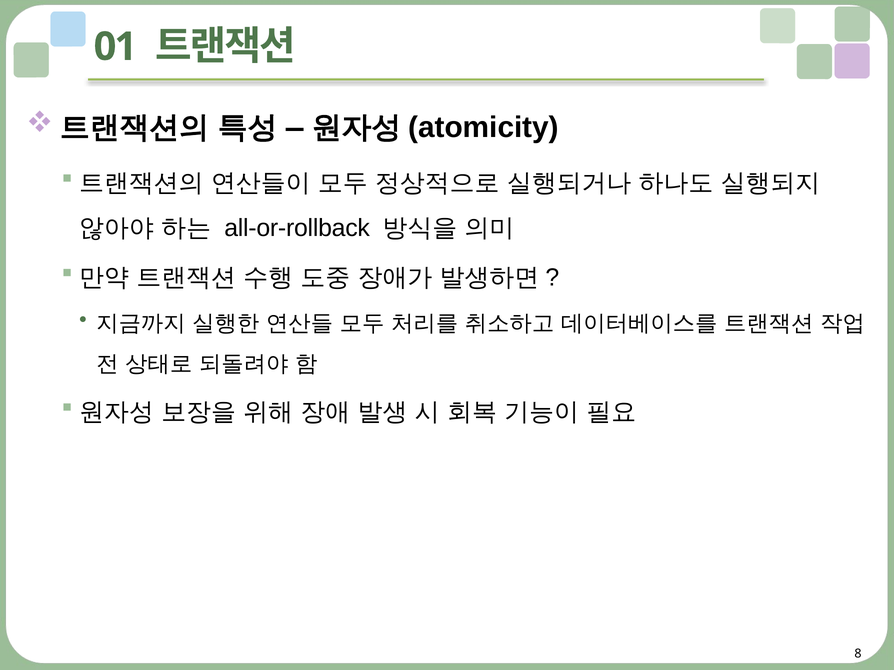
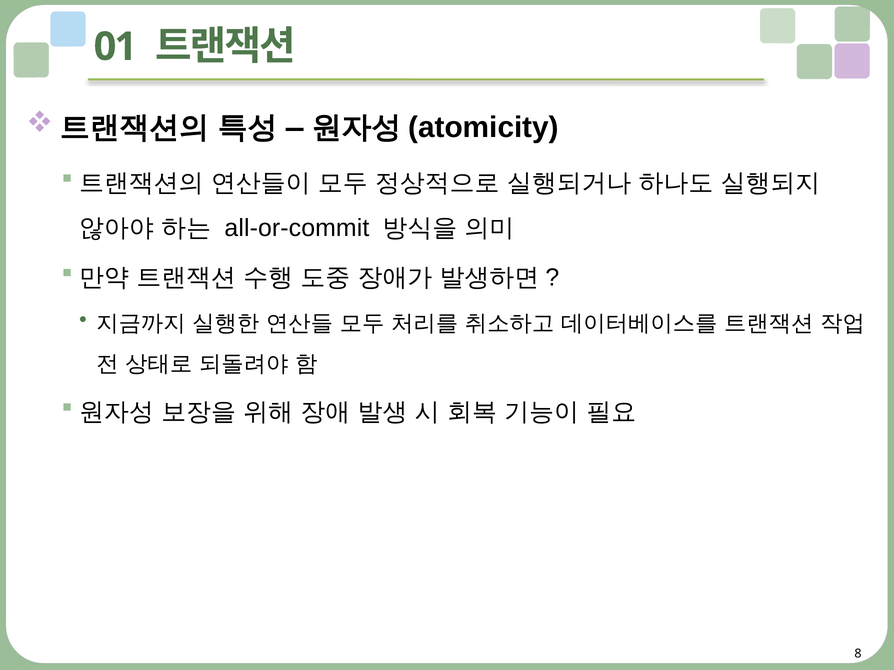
all-or-rollback: all-or-rollback -> all-or-commit
